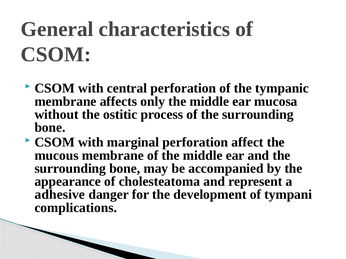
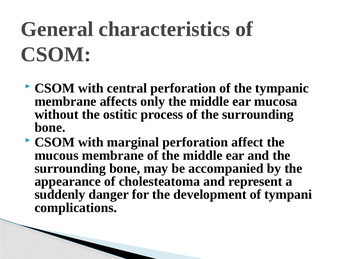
adhesive: adhesive -> suddenly
